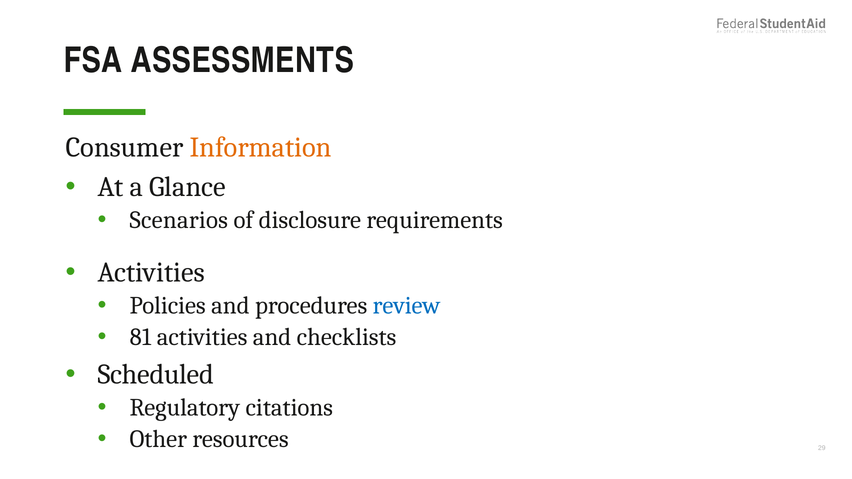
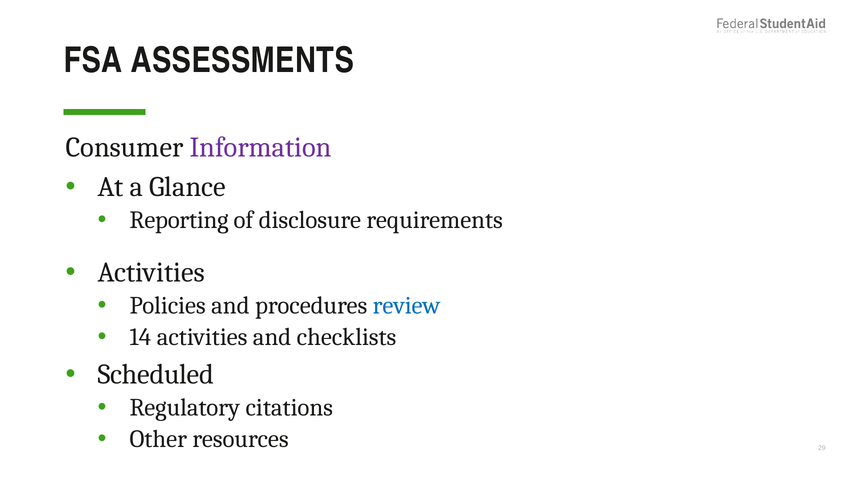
Information colour: orange -> purple
Scenarios: Scenarios -> Reporting
81: 81 -> 14
